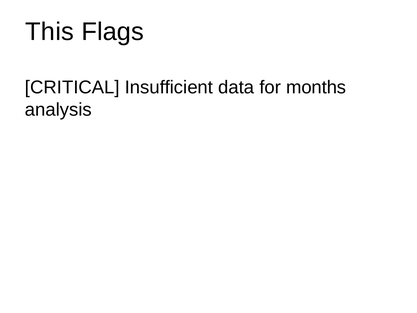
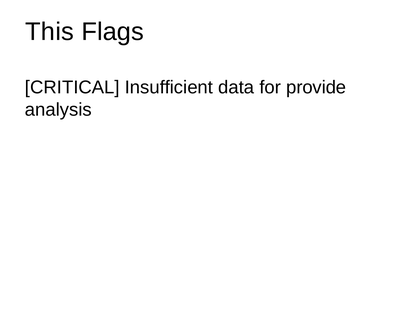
months: months -> provide
